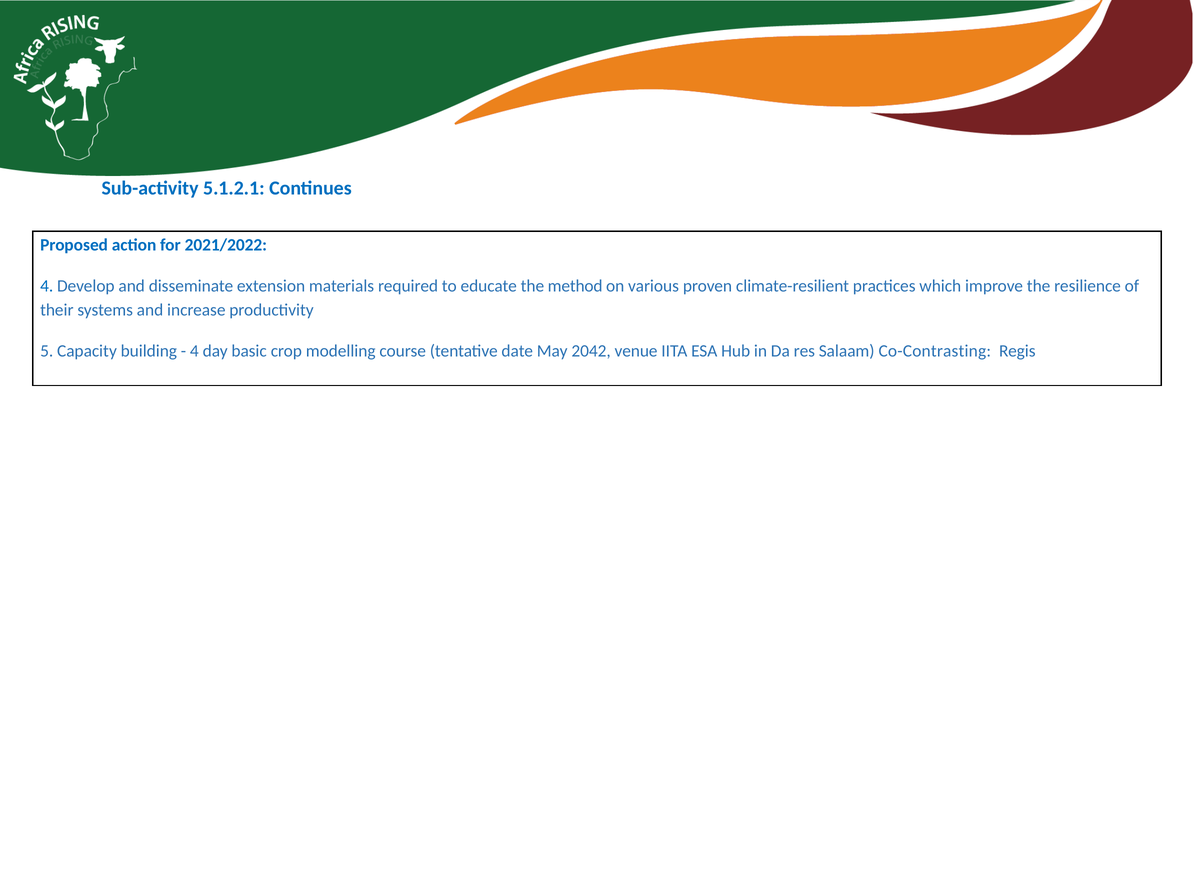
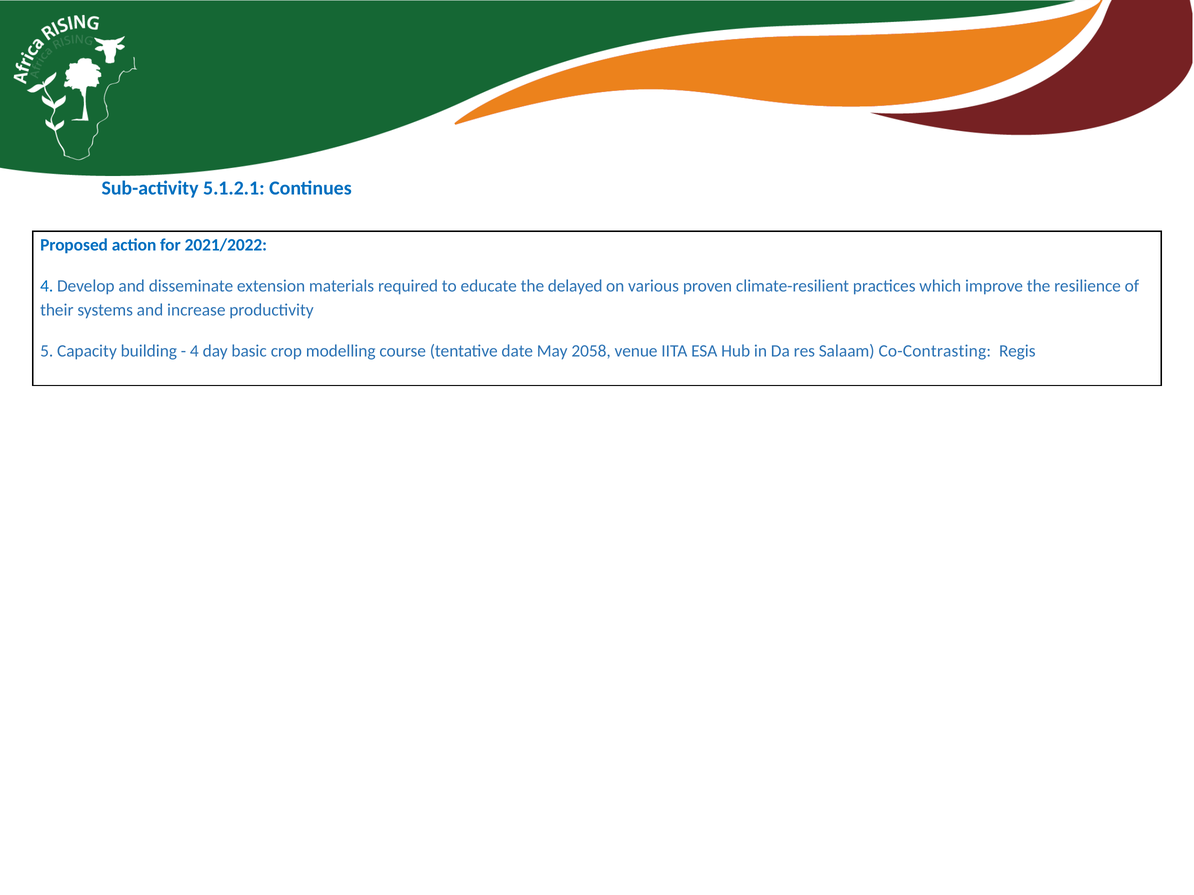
method: method -> delayed
2042: 2042 -> 2058
